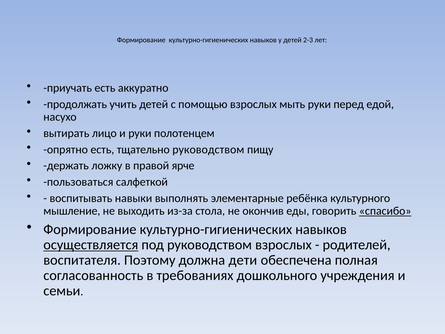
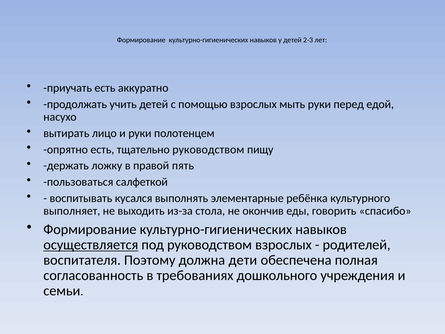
ярче: ярче -> пять
навыки: навыки -> кусался
мышление: мышление -> выполняет
спасибо underline: present -> none
